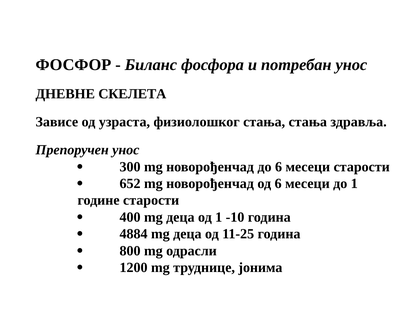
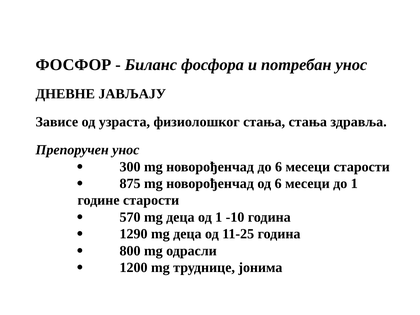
СКЕЛЕТА: СКЕЛЕТА -> ЈАВЉАЈУ
652: 652 -> 875
400: 400 -> 570
4884: 4884 -> 1290
